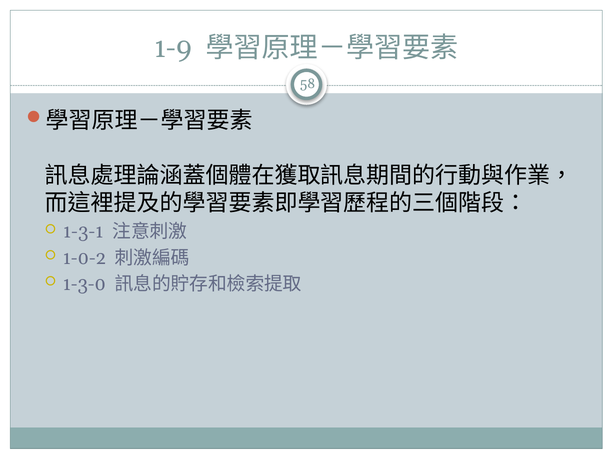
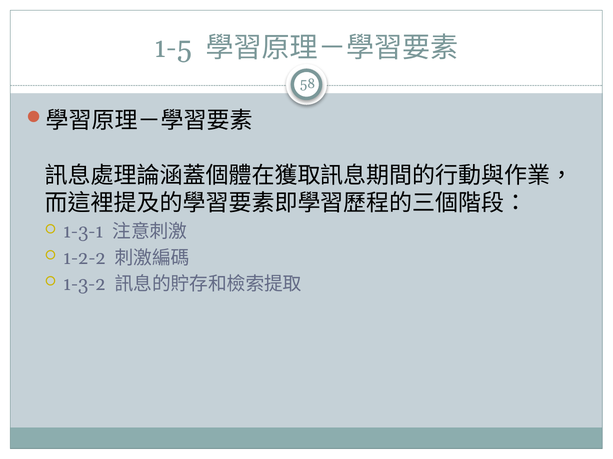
1-9: 1-9 -> 1-5
1-0-2: 1-0-2 -> 1-2-2
1-3-0: 1-3-0 -> 1-3-2
